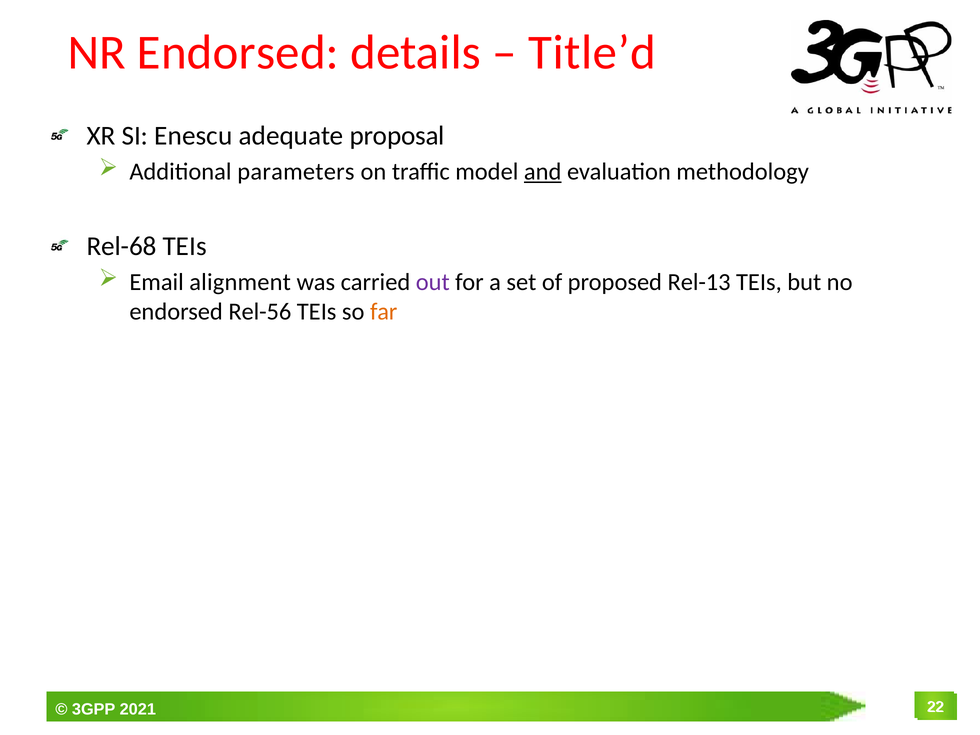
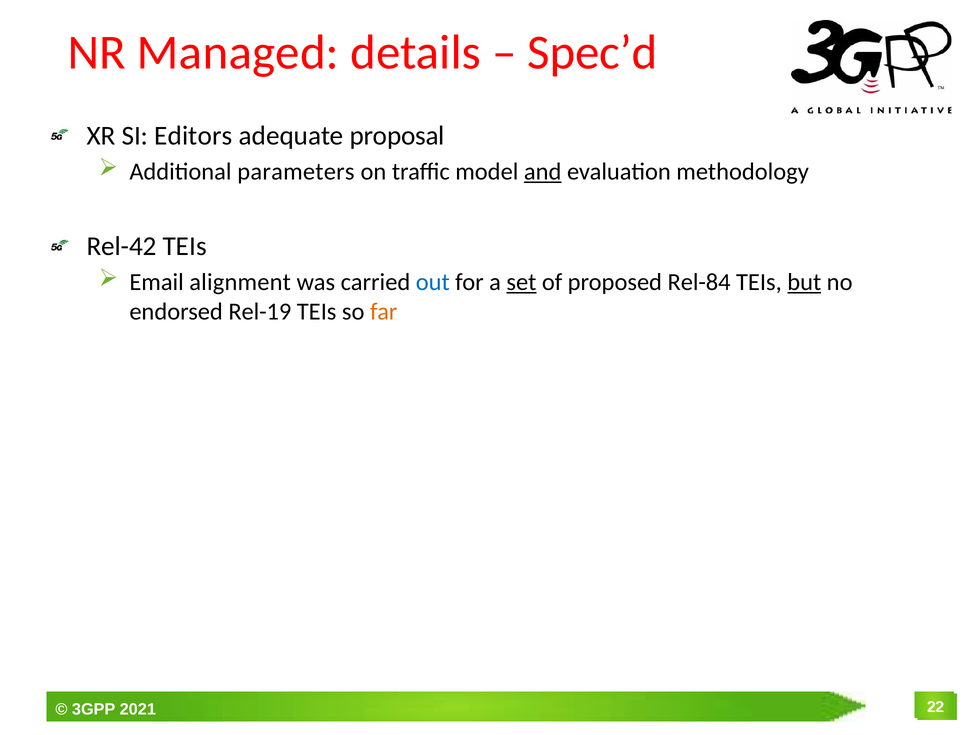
NR Endorsed: Endorsed -> Managed
Title’d: Title’d -> Spec’d
Enescu: Enescu -> Editors
Rel-68: Rel-68 -> Rel-42
out colour: purple -> blue
set underline: none -> present
Rel-13: Rel-13 -> Rel-84
but underline: none -> present
Rel-56: Rel-56 -> Rel-19
